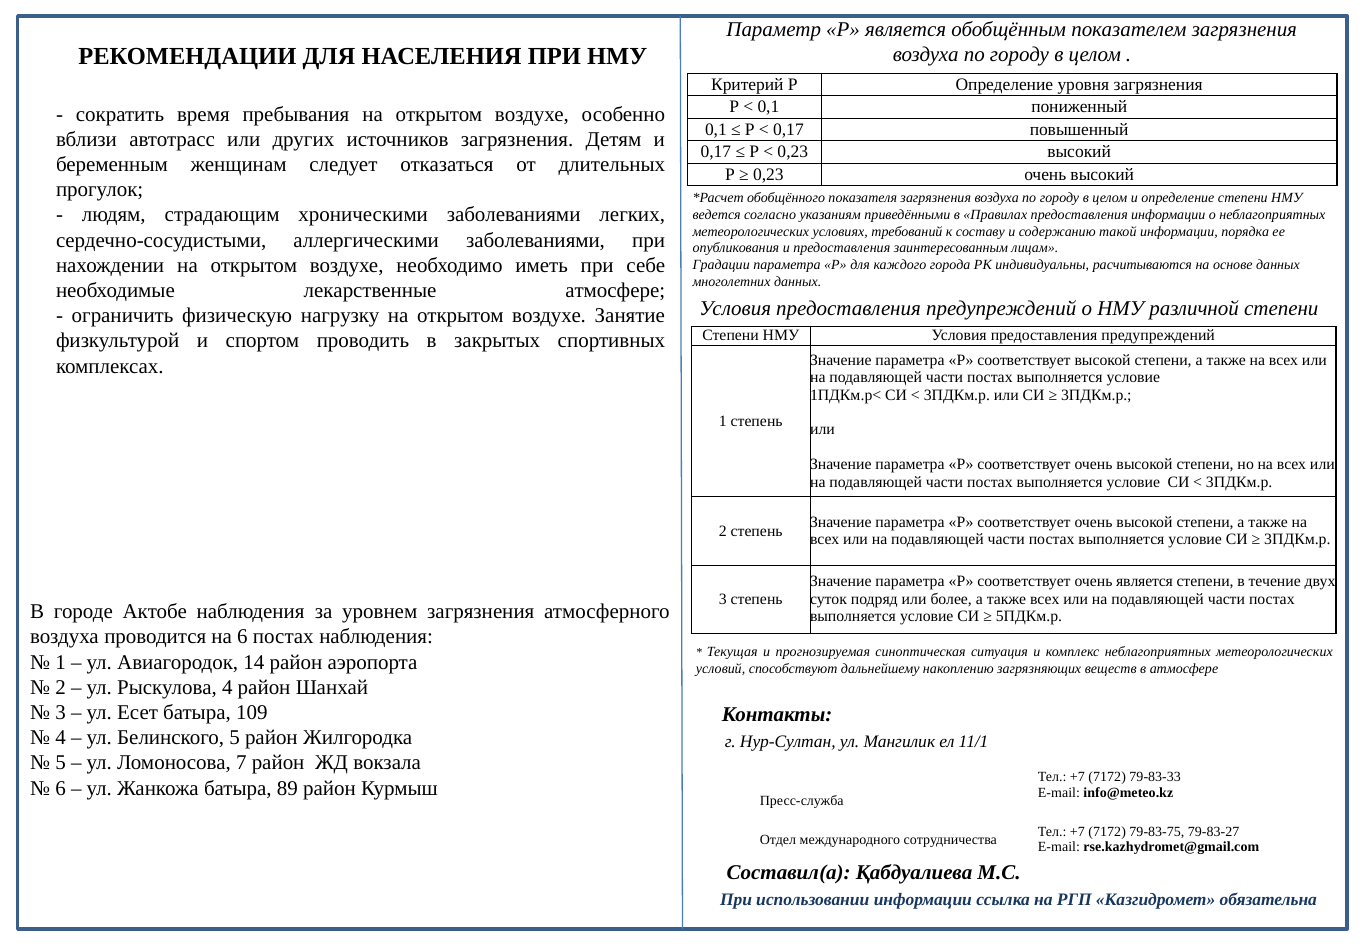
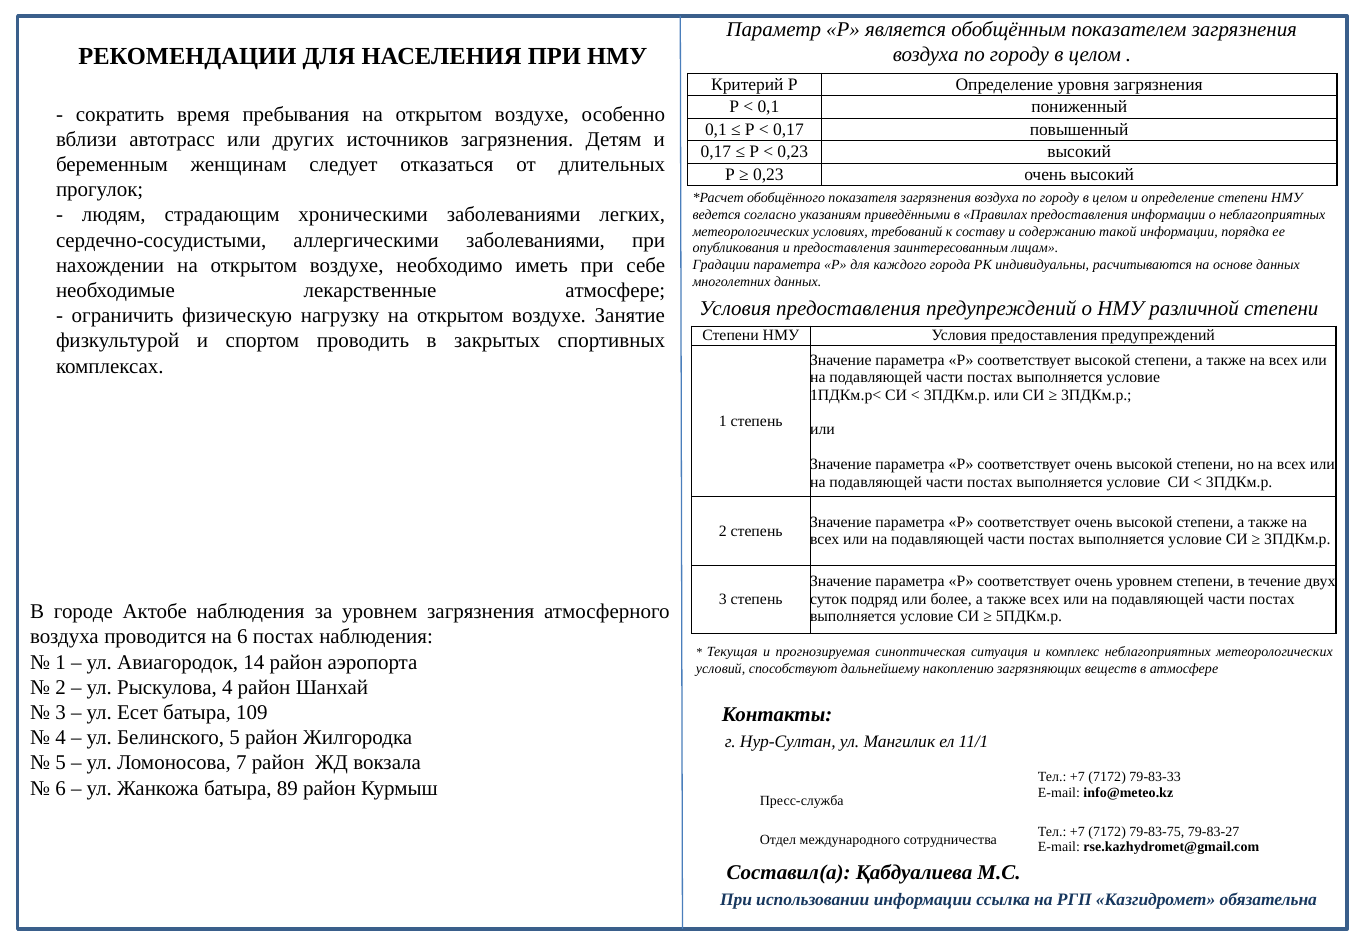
очень является: является -> уровнем
